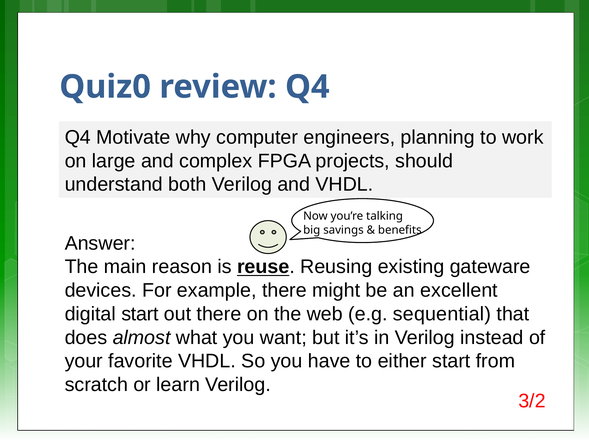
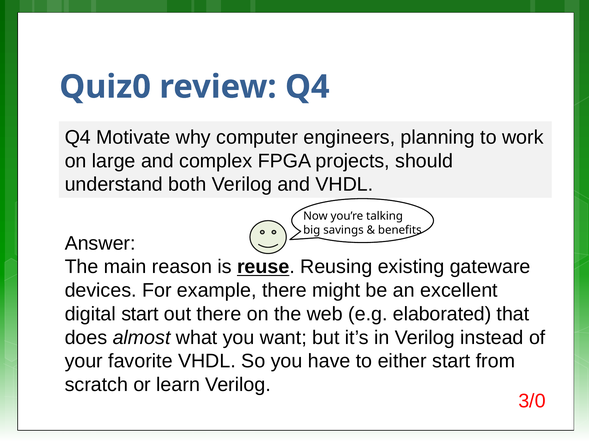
sequential: sequential -> elaborated
3/2: 3/2 -> 3/0
